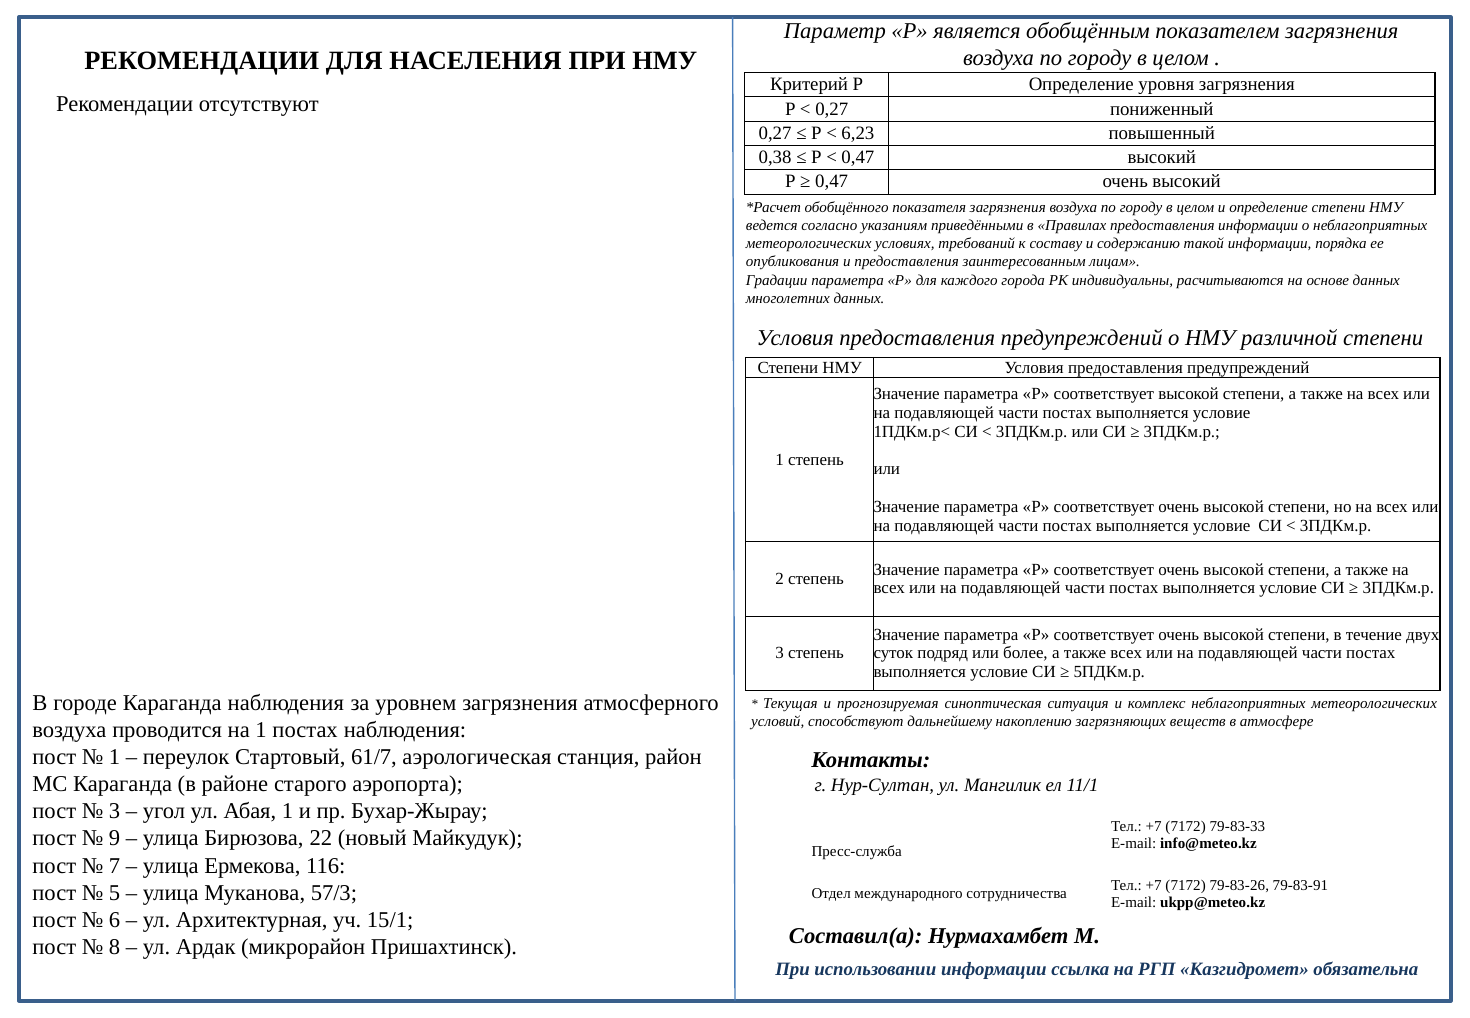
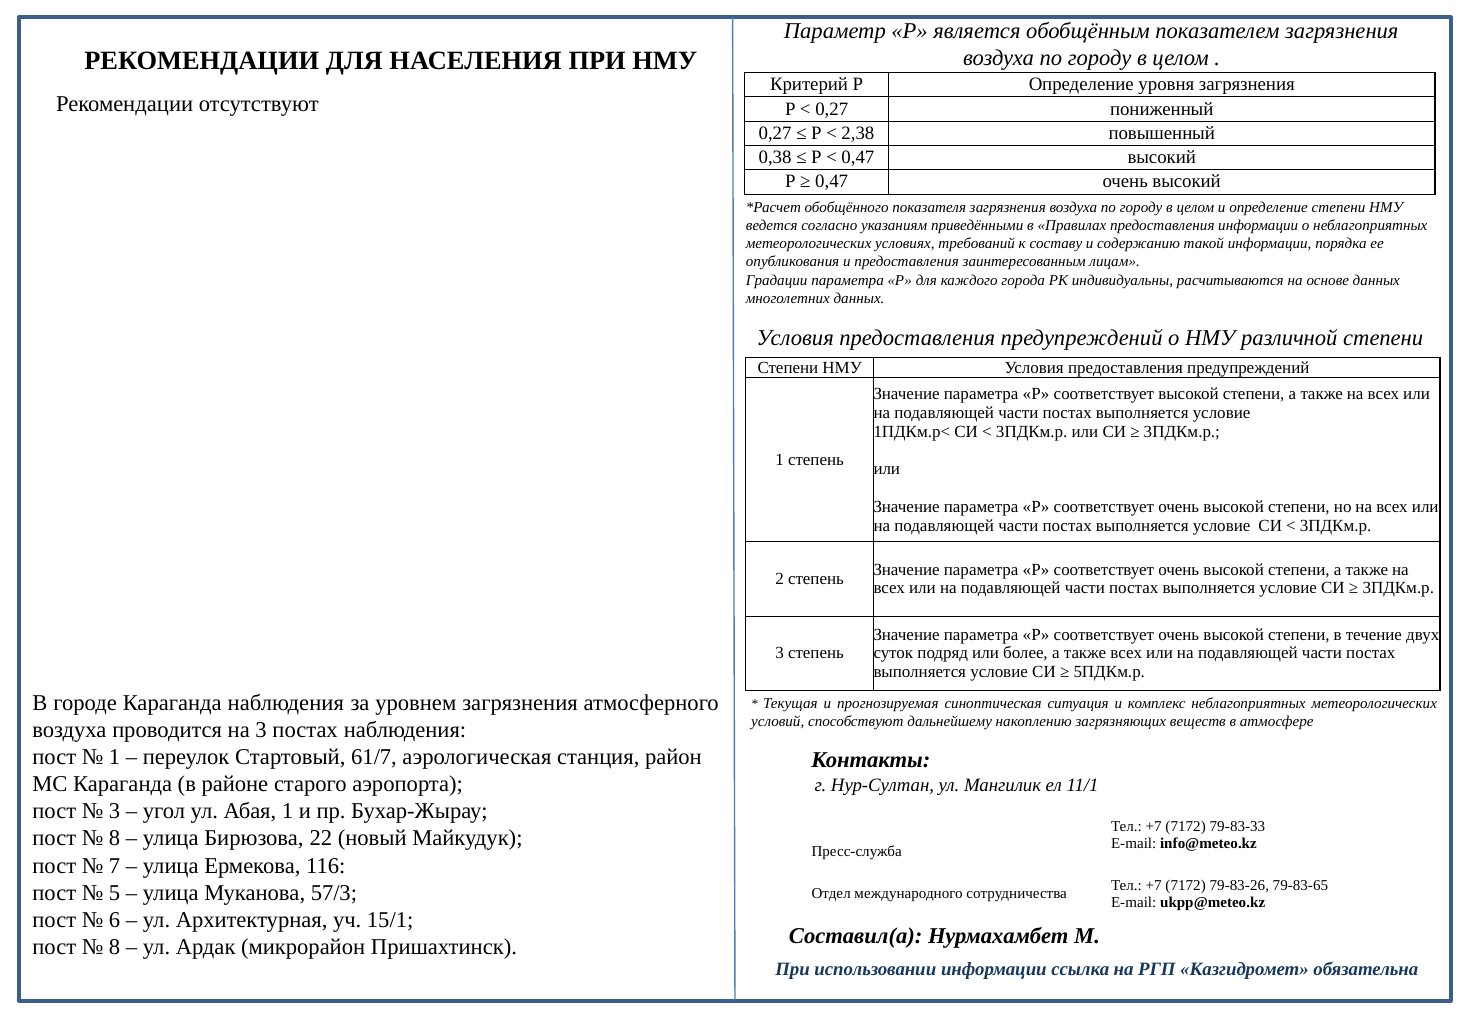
6,23: 6,23 -> 2,38
на 1: 1 -> 3
9 at (115, 838): 9 -> 8
79-83-91: 79-83-91 -> 79-83-65
